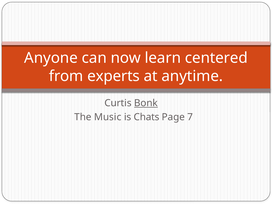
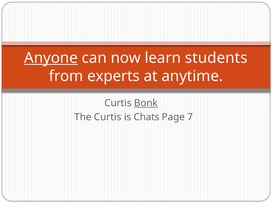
Anyone underline: none -> present
centered: centered -> students
The Music: Music -> Curtis
